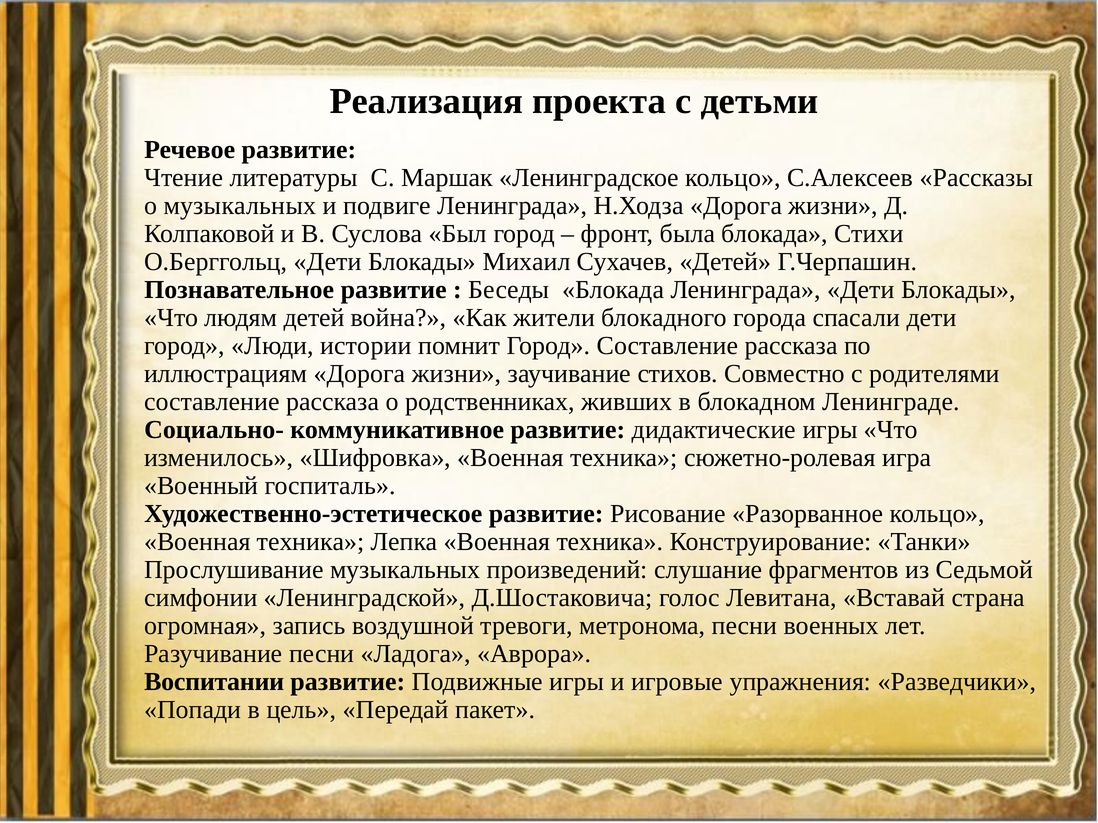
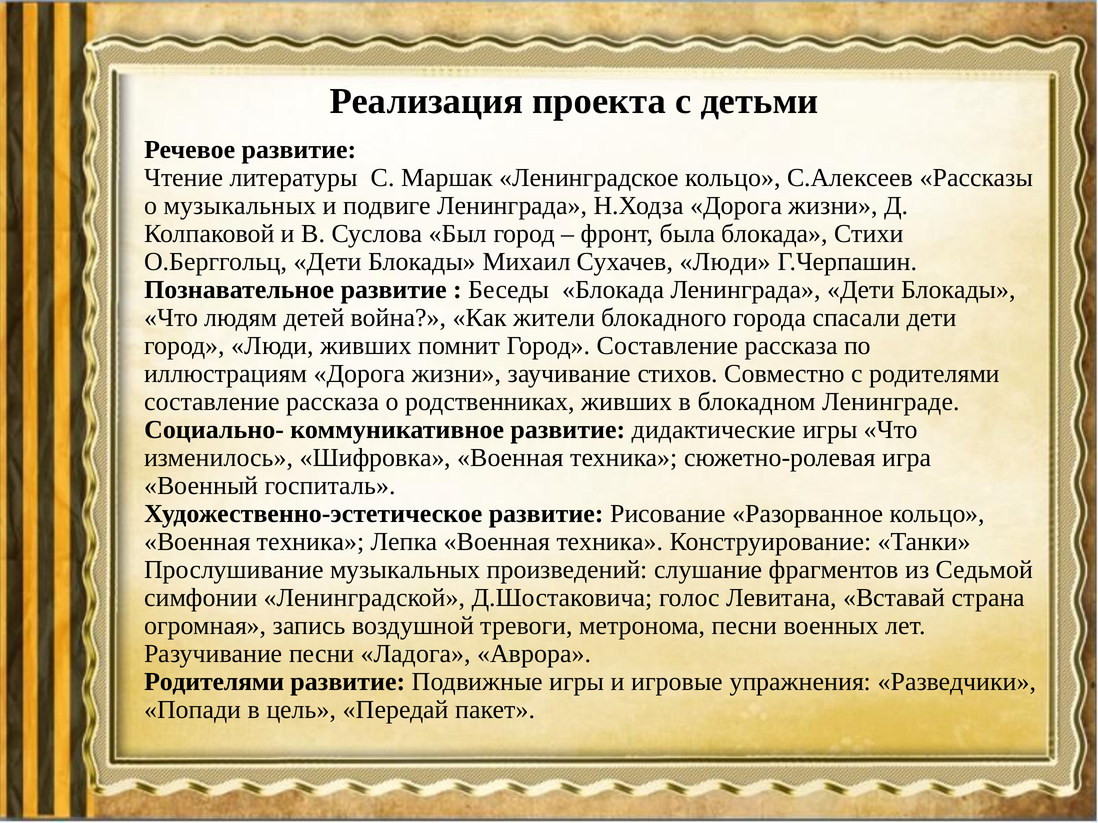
Сухачев Детей: Детей -> Люди
Люди истории: истории -> живших
Воспитании at (214, 682): Воспитании -> Родителями
